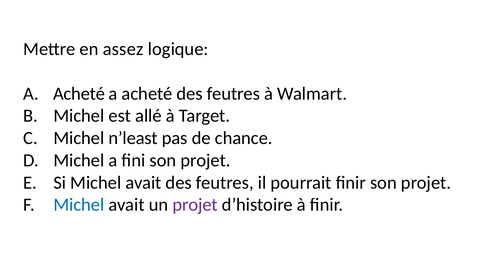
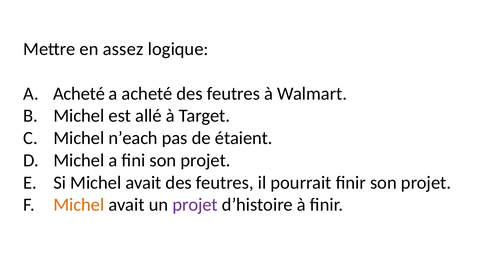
n’least: n’least -> n’each
chance: chance -> étaient
Michel at (79, 205) colour: blue -> orange
